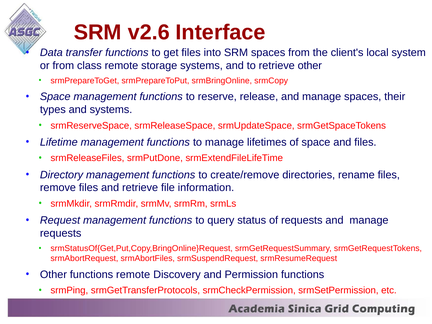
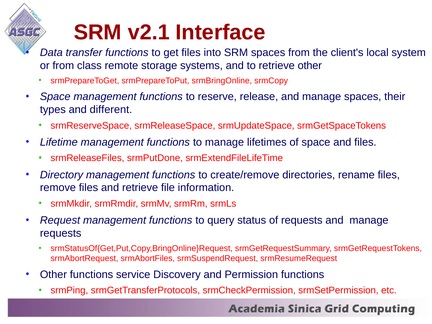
v2.6: v2.6 -> v2.1
and systems: systems -> different
functions remote: remote -> service
